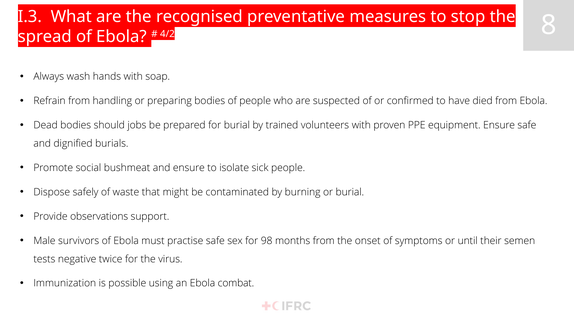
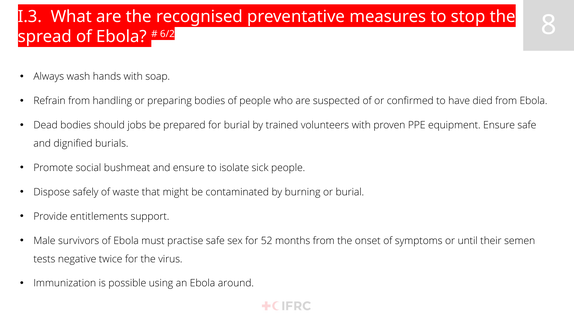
4/2: 4/2 -> 6/2
observations: observations -> entitlements
98: 98 -> 52
combat: combat -> around
